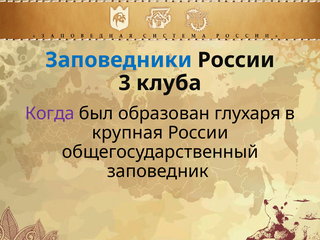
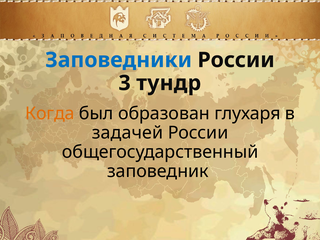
клуба: клуба -> тундр
Когда colour: purple -> orange
крупная: крупная -> задачей
